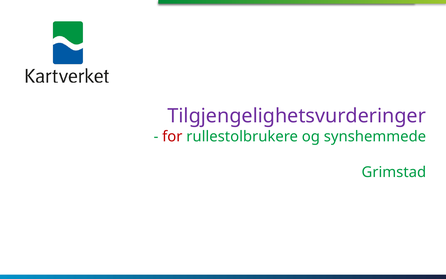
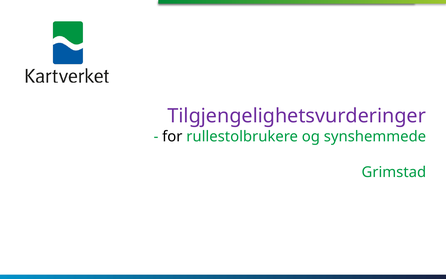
for colour: red -> black
